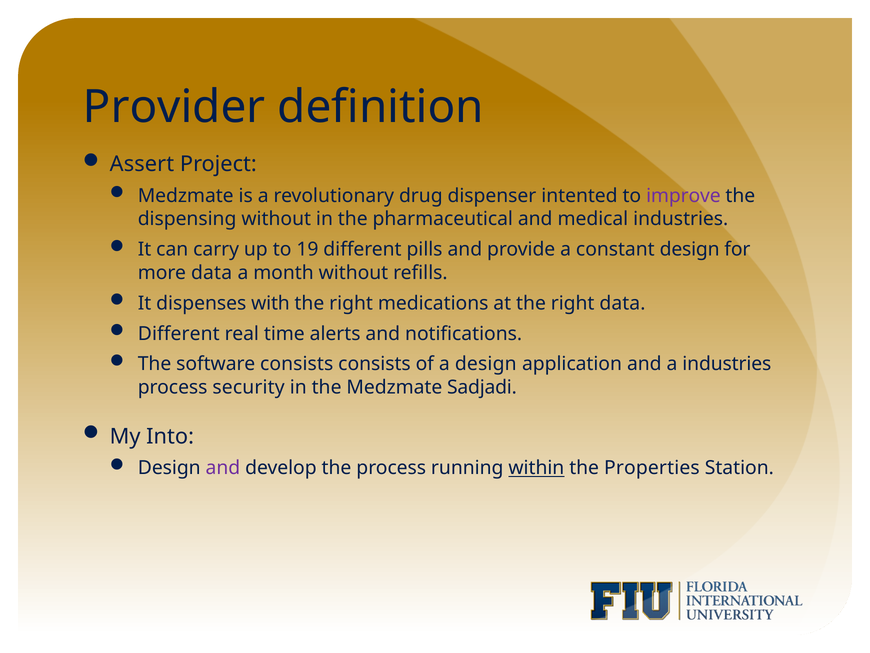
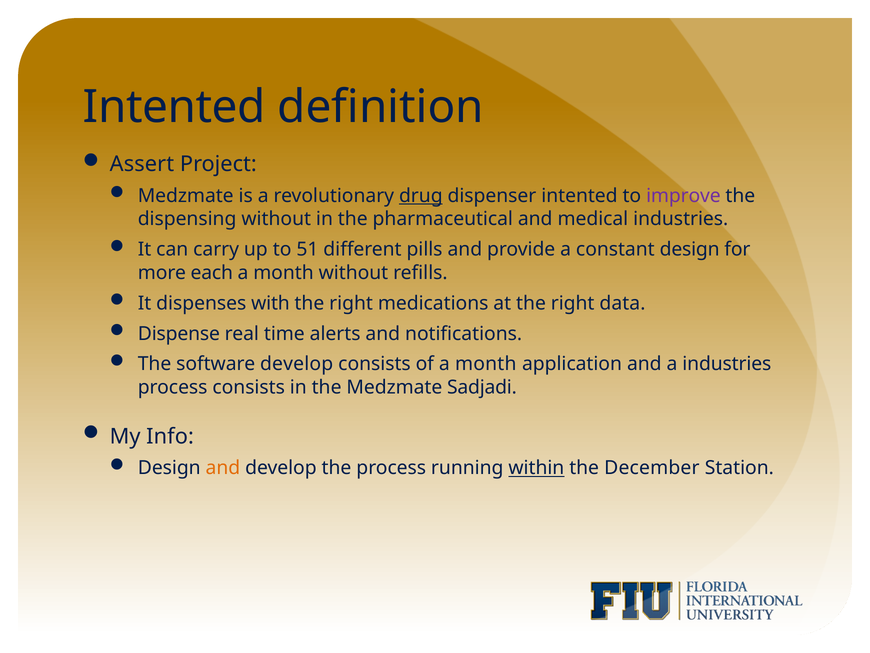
Provider at (174, 107): Provider -> Intented
drug underline: none -> present
19: 19 -> 51
more data: data -> each
Different at (179, 333): Different -> Dispense
software consists: consists -> develop
of a design: design -> month
process security: security -> consists
Into: Into -> Info
and at (223, 468) colour: purple -> orange
Properties: Properties -> December
